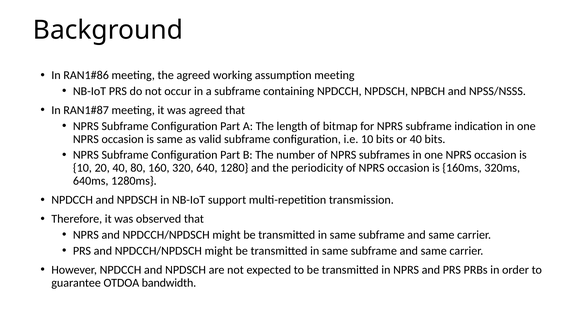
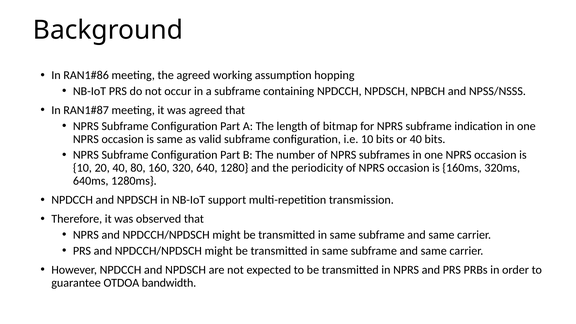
assumption meeting: meeting -> hopping
